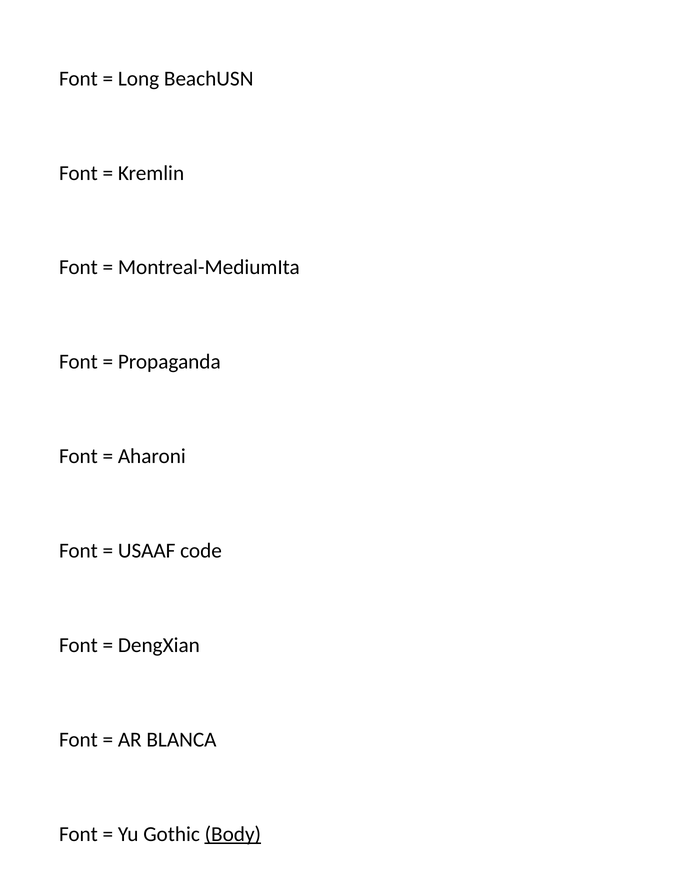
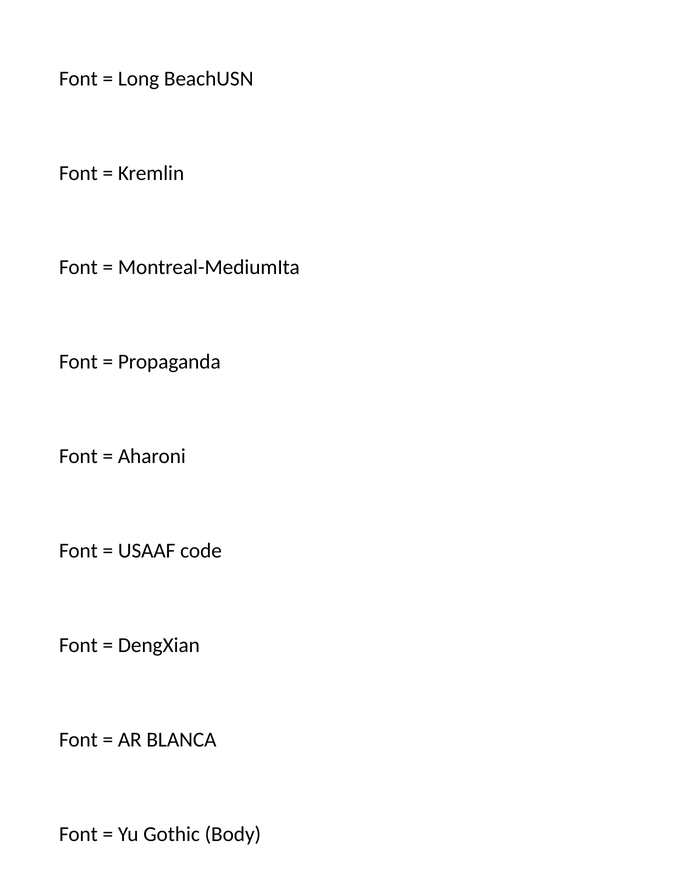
Body underline: present -> none
